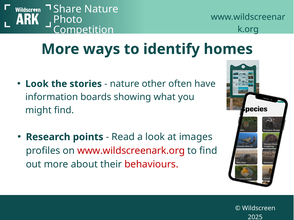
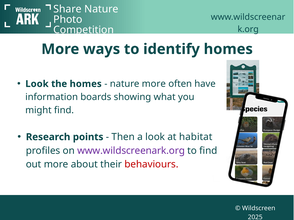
the stories: stories -> homes
nature other: other -> more
Read: Read -> Then
images: images -> habitat
www.wildscreenark.org colour: red -> purple
